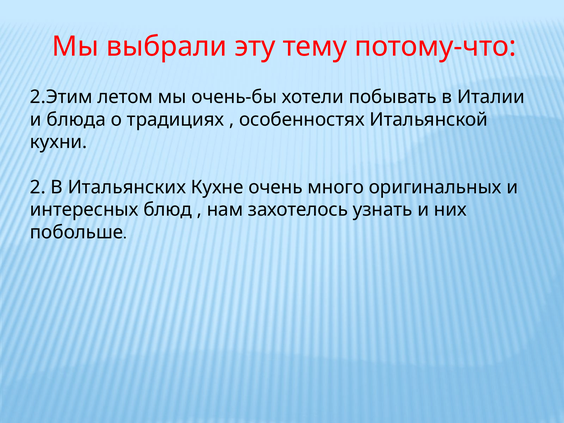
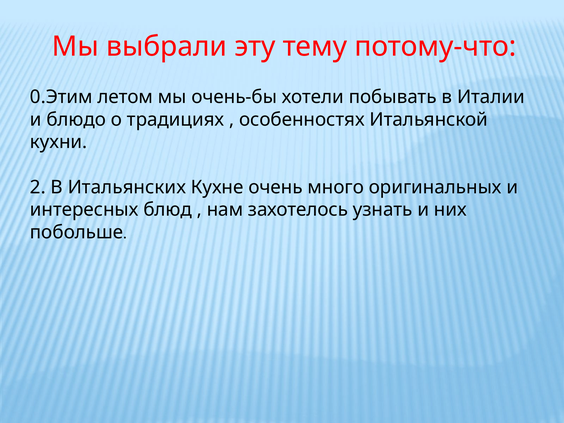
2.Этим: 2.Этим -> 0.Этим
блюда: блюда -> блюдо
